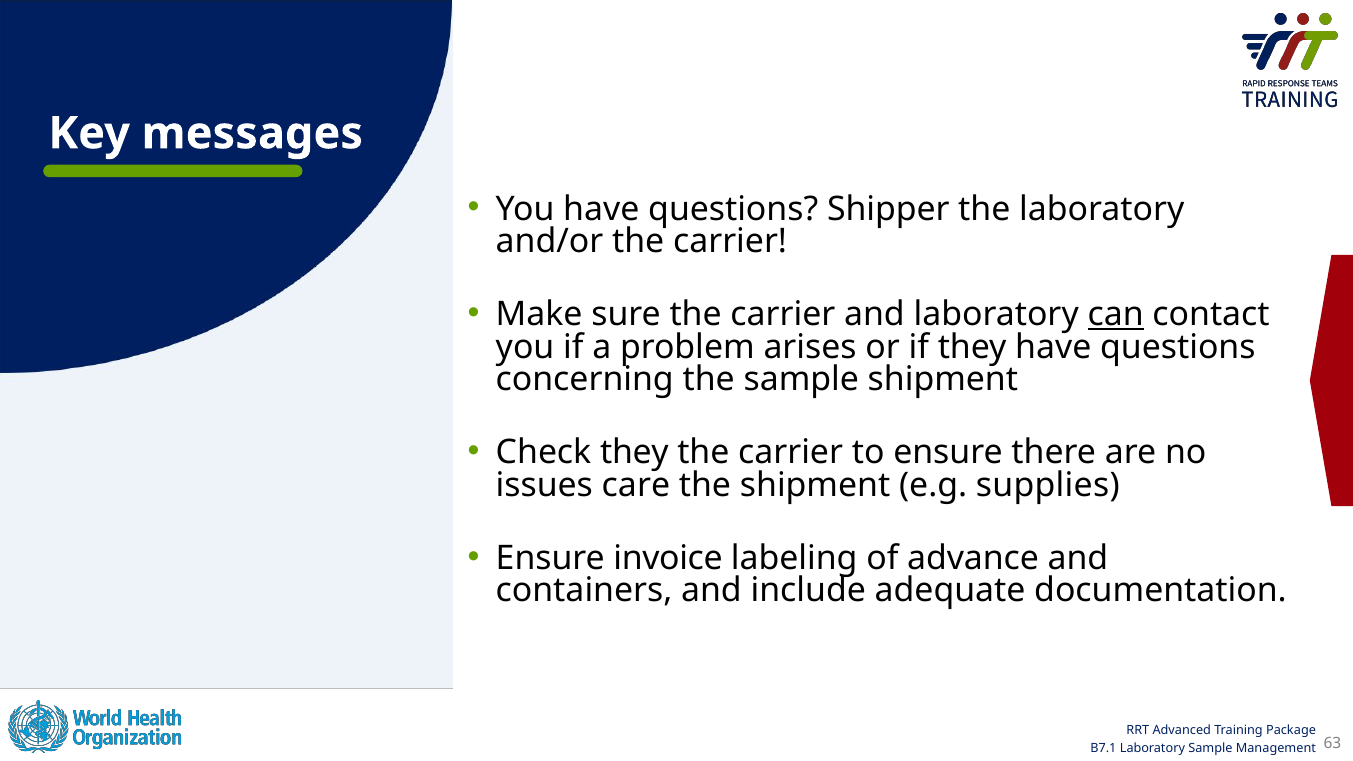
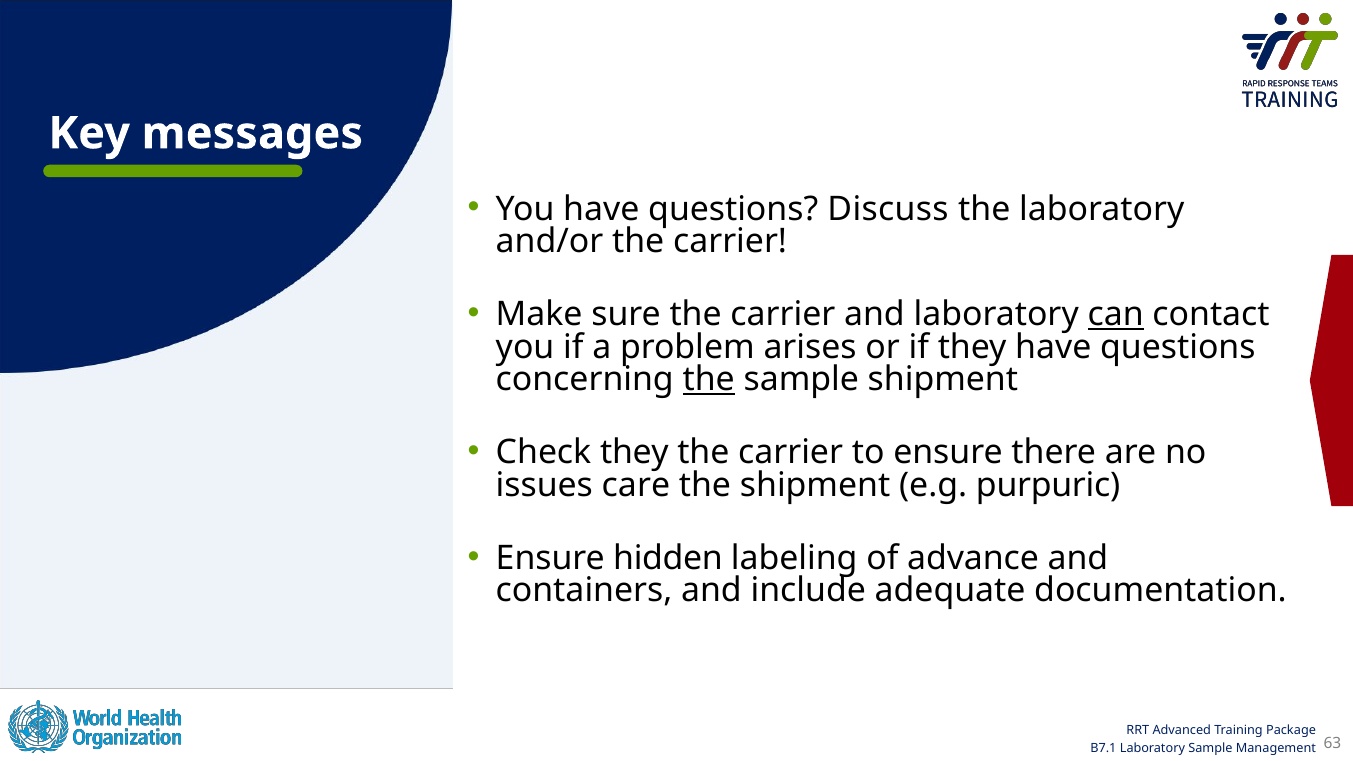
Shipper: Shipper -> Discuss
the at (709, 380) underline: none -> present
supplies: supplies -> purpuric
invoice: invoice -> hidden
